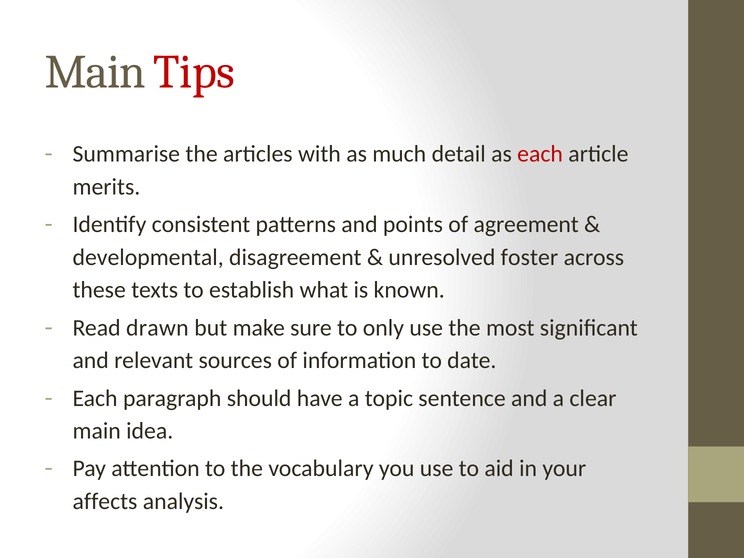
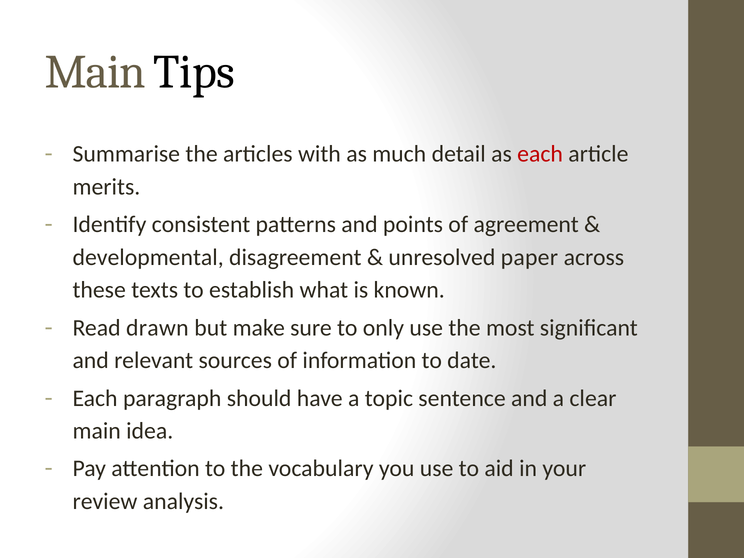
Tips colour: red -> black
foster: foster -> paper
affects: affects -> review
